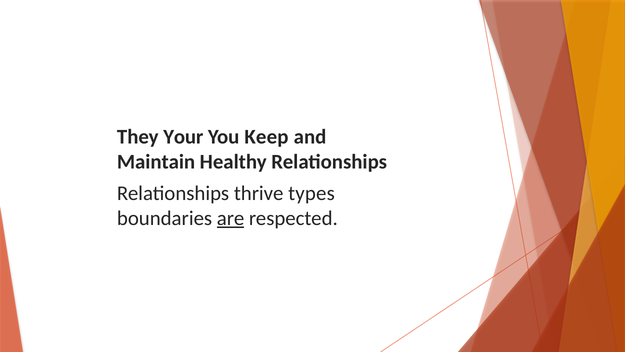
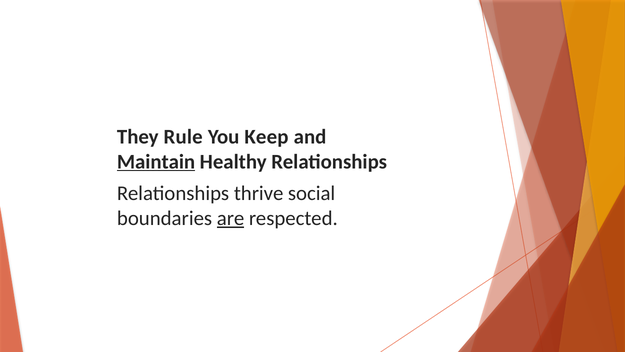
Your: Your -> Rule
Maintain underline: none -> present
types: types -> social
